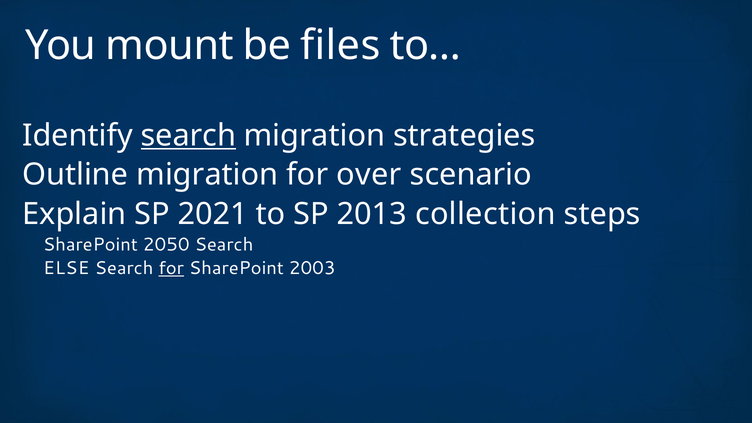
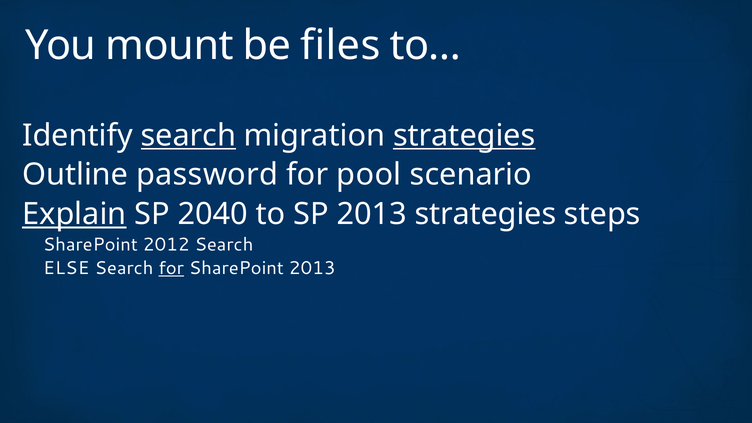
strategies at (464, 136) underline: none -> present
Outline migration: migration -> password
over: over -> pool
Explain underline: none -> present
2021: 2021 -> 2040
2013 collection: collection -> strategies
2050: 2050 -> 2012
SharePoint 2003: 2003 -> 2013
